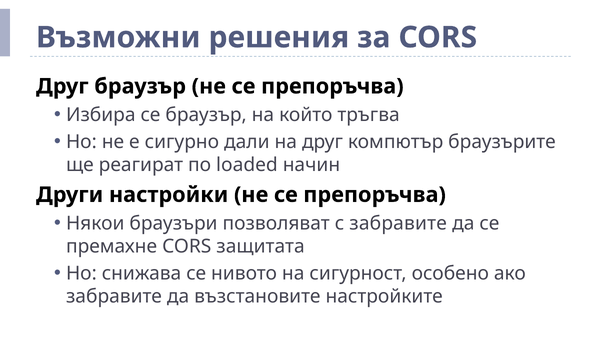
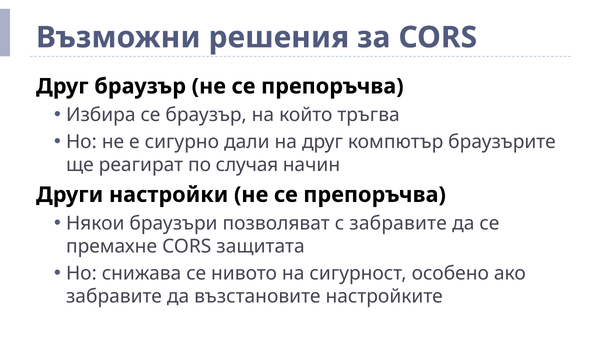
loaded: loaded -> случая
